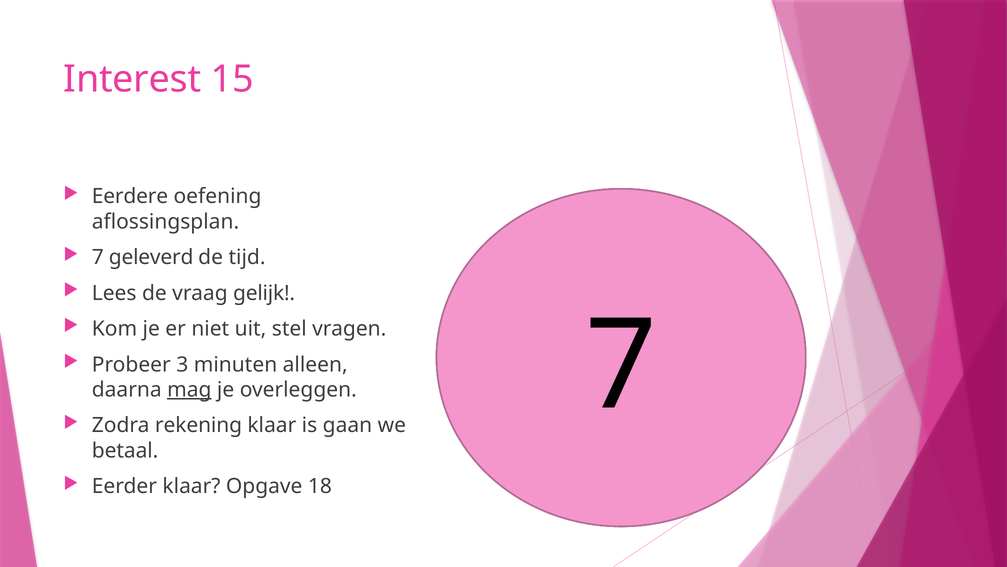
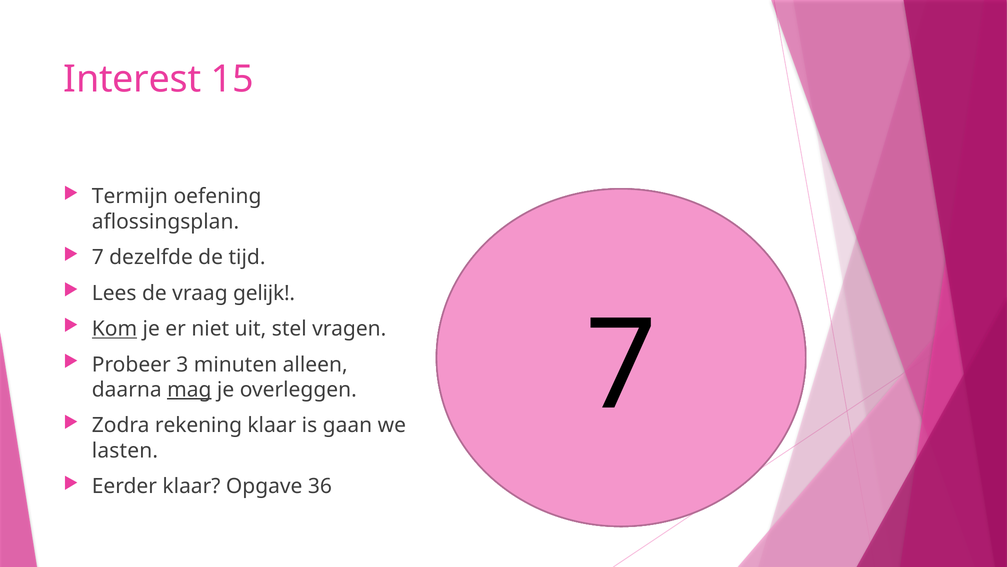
Eerdere: Eerdere -> Termijn
geleverd: geleverd -> dezelfde
Kom underline: none -> present
betaal: betaal -> lasten
18: 18 -> 36
